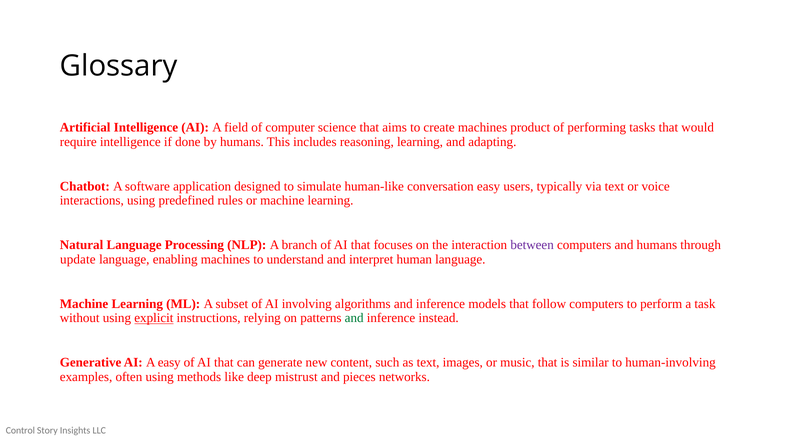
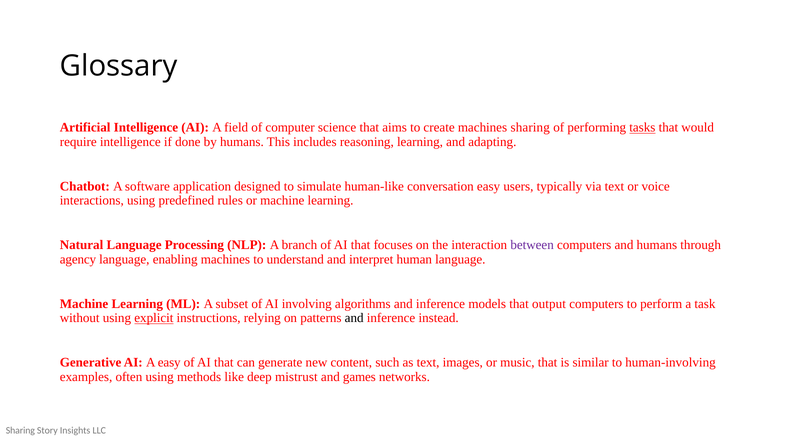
machines product: product -> sharing
tasks underline: none -> present
update: update -> agency
follow: follow -> output
and at (354, 318) colour: green -> black
pieces: pieces -> games
Control at (20, 430): Control -> Sharing
